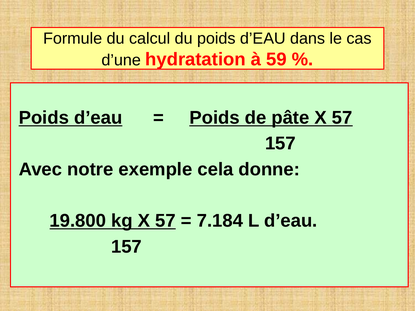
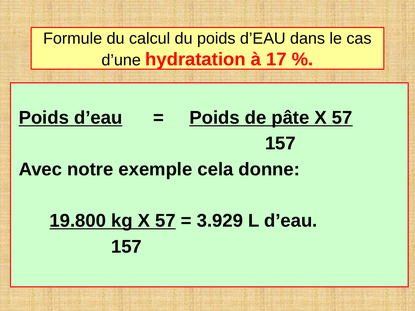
59: 59 -> 17
7.184: 7.184 -> 3.929
